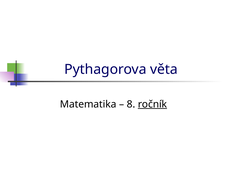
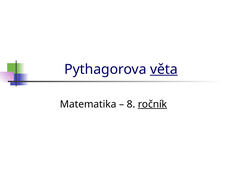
věta underline: none -> present
